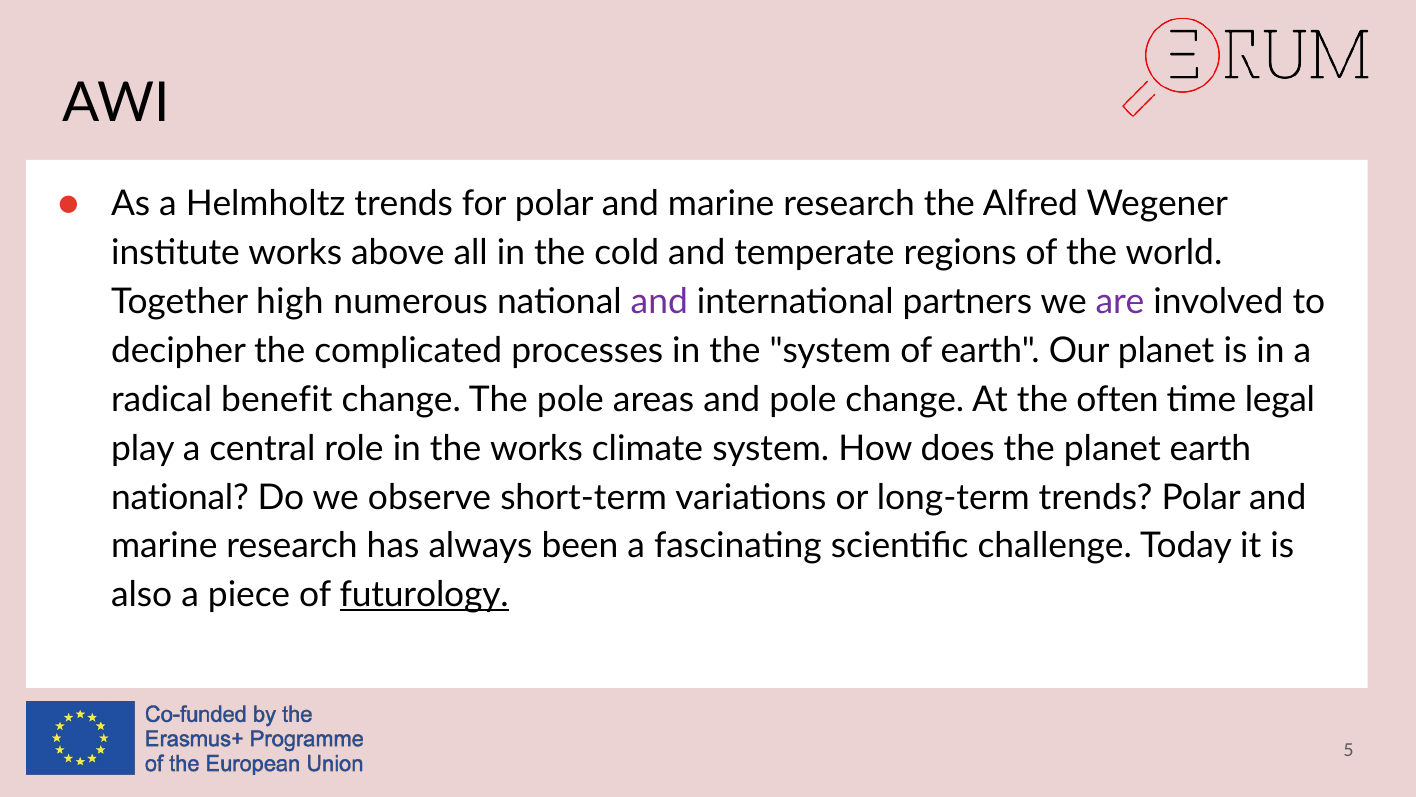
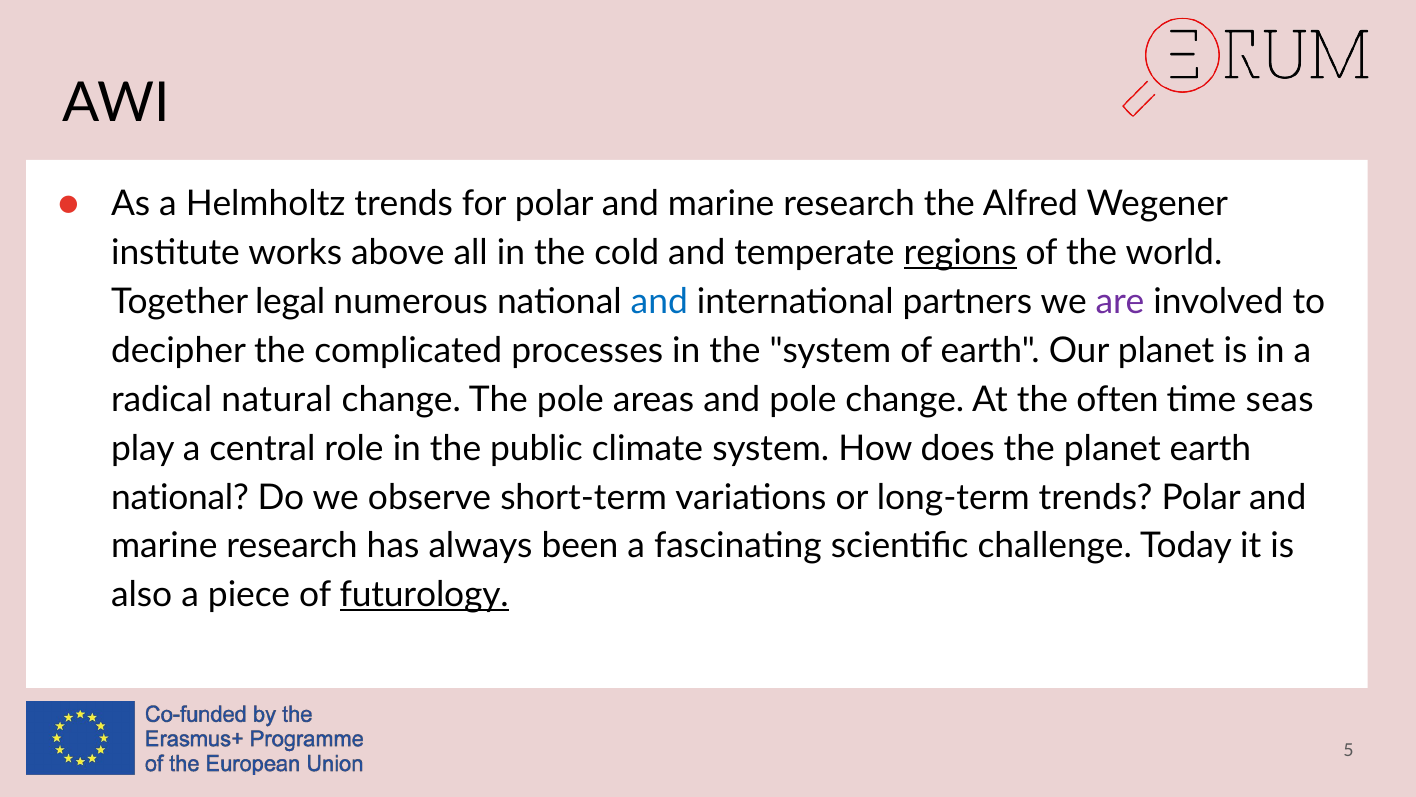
regions underline: none -> present
high: high -> legal
and at (659, 302) colour: purple -> blue
benefit: benefit -> natural
legal: legal -> seas
the works: works -> public
